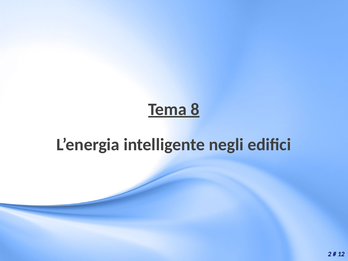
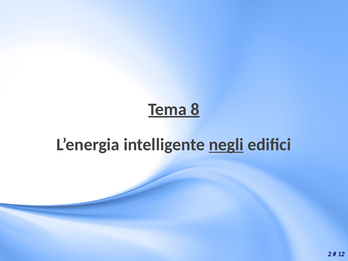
negli underline: none -> present
